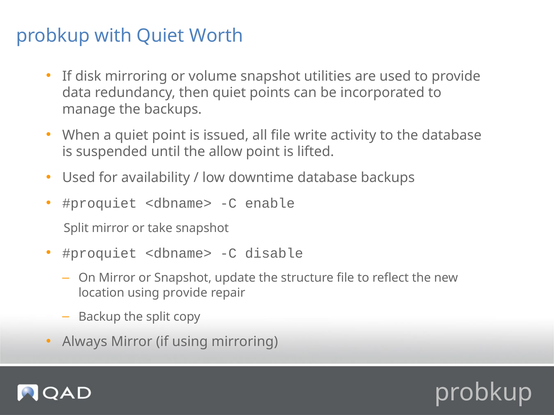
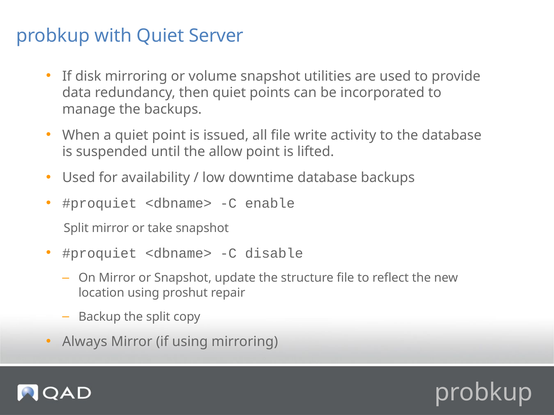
Worth: Worth -> Server
using provide: provide -> proshut
